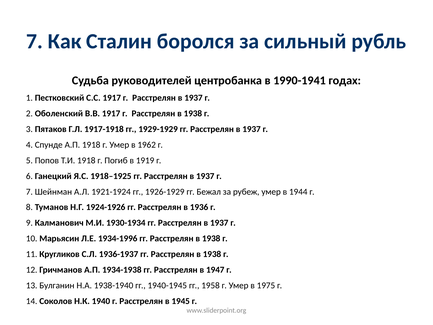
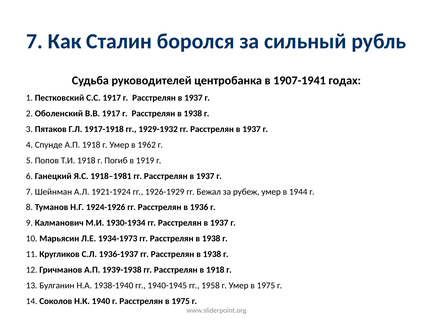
1990-1941: 1990-1941 -> 1907-1941
1929-1929: 1929-1929 -> 1929-1932
1918–1925: 1918–1925 -> 1918–1981
1934-1996: 1934-1996 -> 1934-1973
1934-1938: 1934-1938 -> 1939-1938
в 1947: 1947 -> 1918
Расстрелян в 1945: 1945 -> 1975
